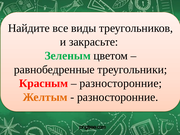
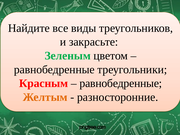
разносторонние at (121, 83): разносторонние -> равнобедренные
